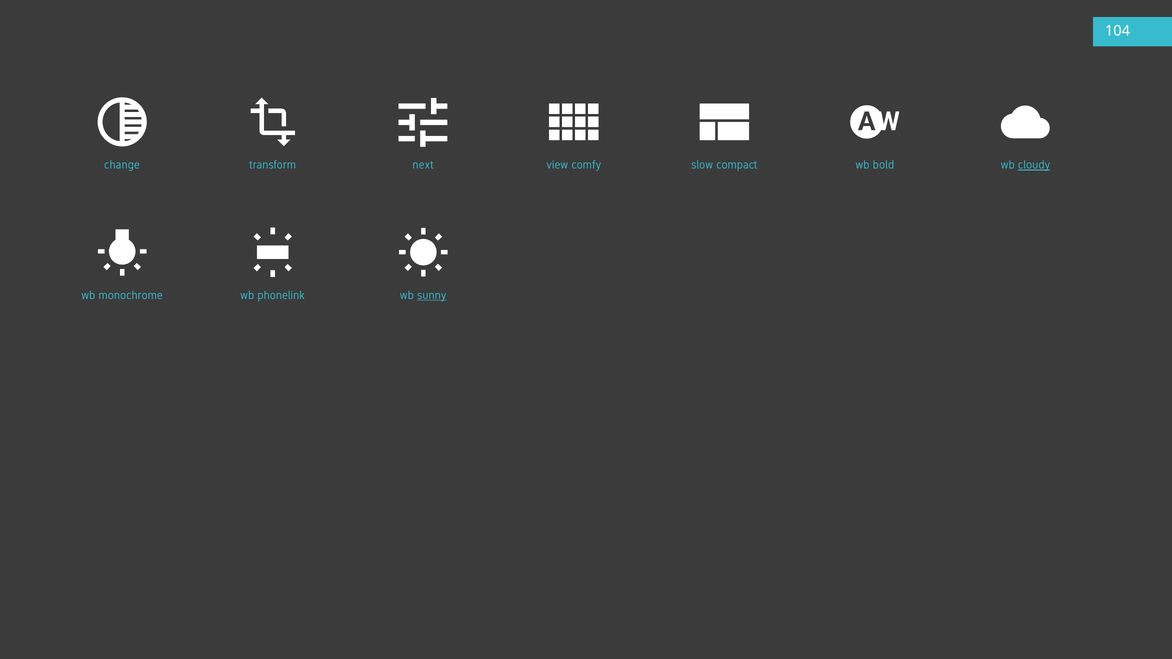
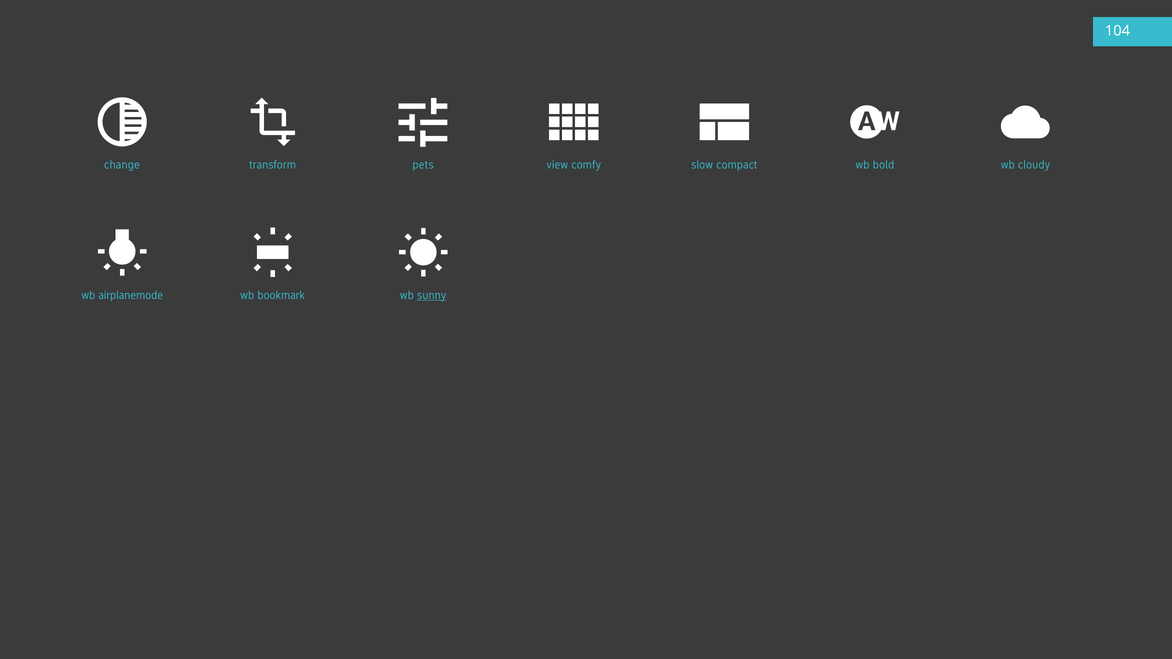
next: next -> pets
cloudy underline: present -> none
monochrome: monochrome -> airplanemode
phonelink: phonelink -> bookmark
